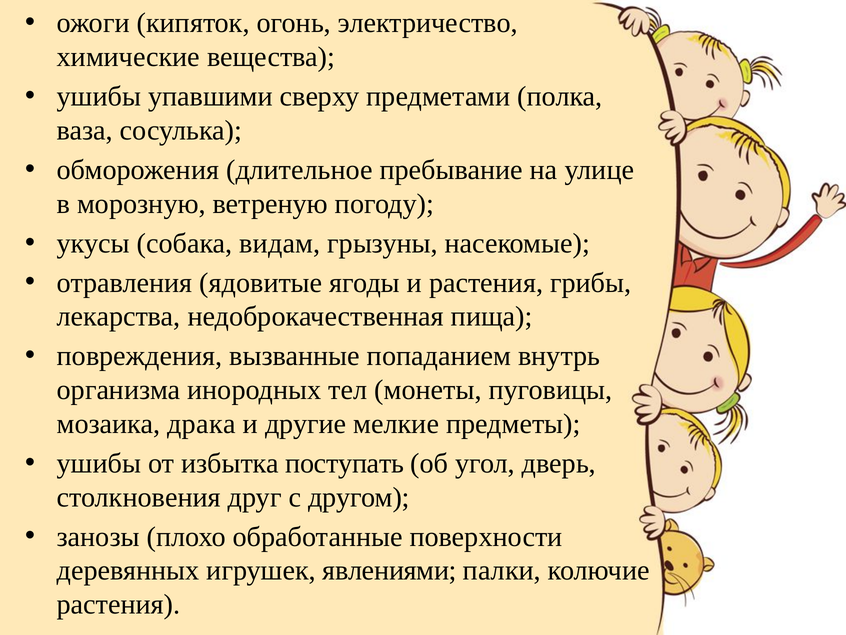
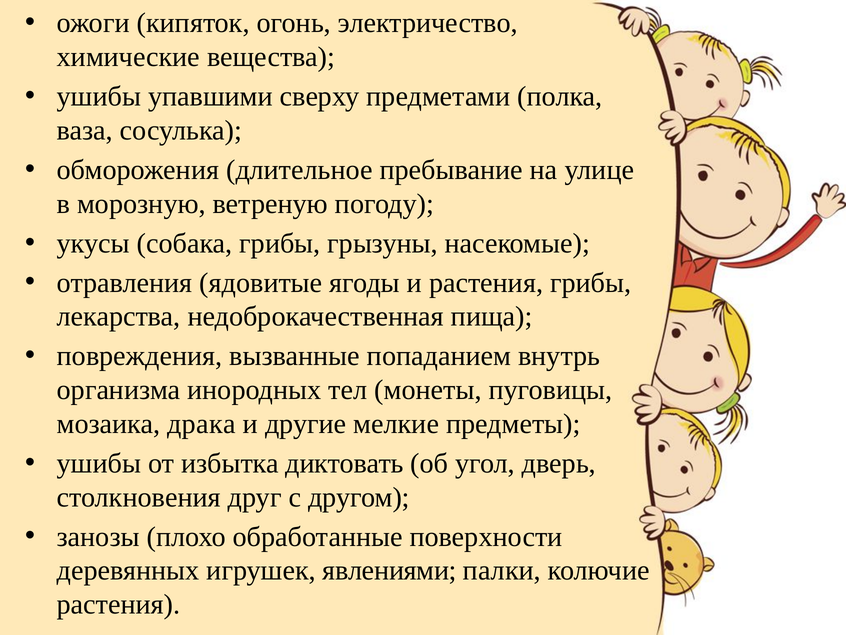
собака видам: видам -> грибы
поступать: поступать -> диктовать
